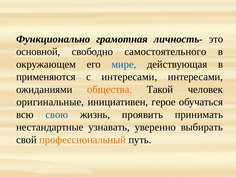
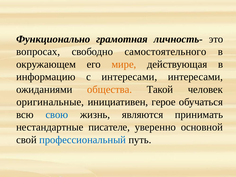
основной: основной -> вопросах
мире colour: blue -> orange
применяются: применяются -> информацию
проявить: проявить -> являются
узнавать: узнавать -> писателе
выбирать: выбирать -> основной
профессиональный colour: orange -> blue
